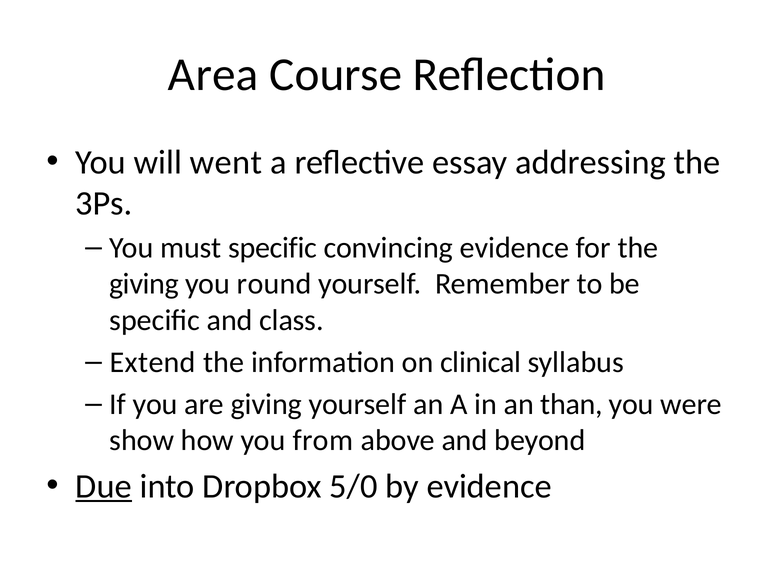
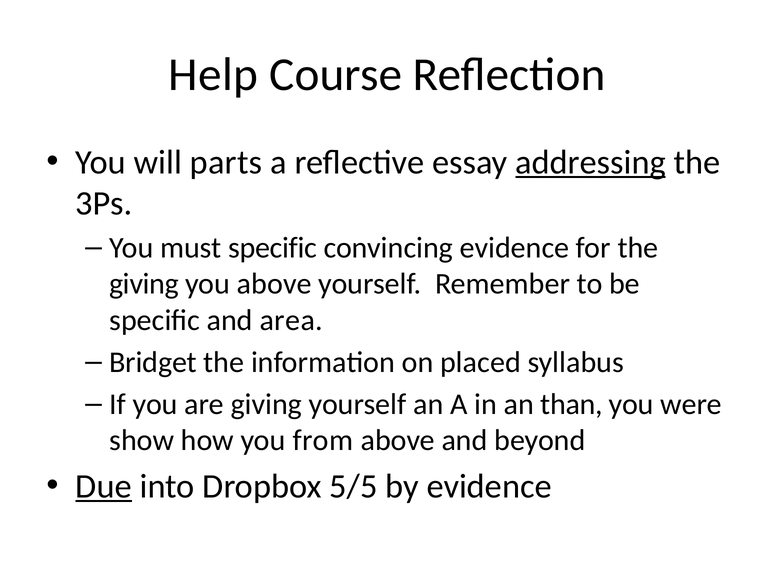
Area: Area -> Help
went: went -> parts
addressing underline: none -> present
you round: round -> above
class: class -> area
Extend: Extend -> Bridget
clinical: clinical -> placed
5/0: 5/0 -> 5/5
